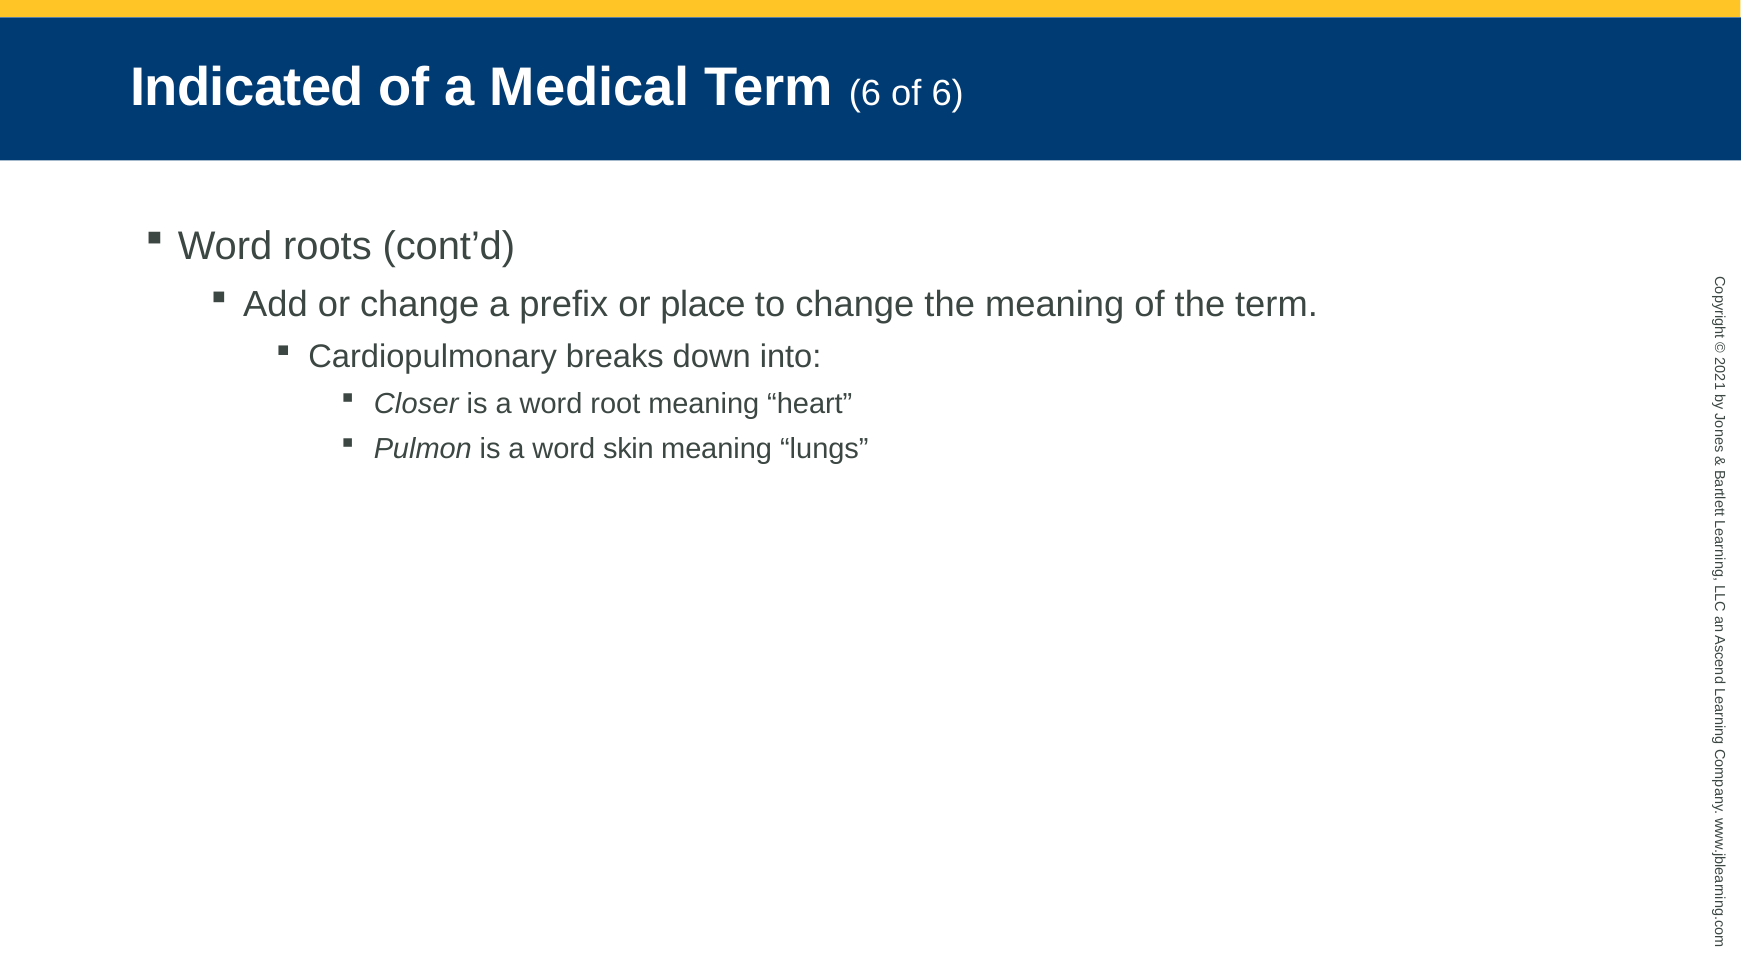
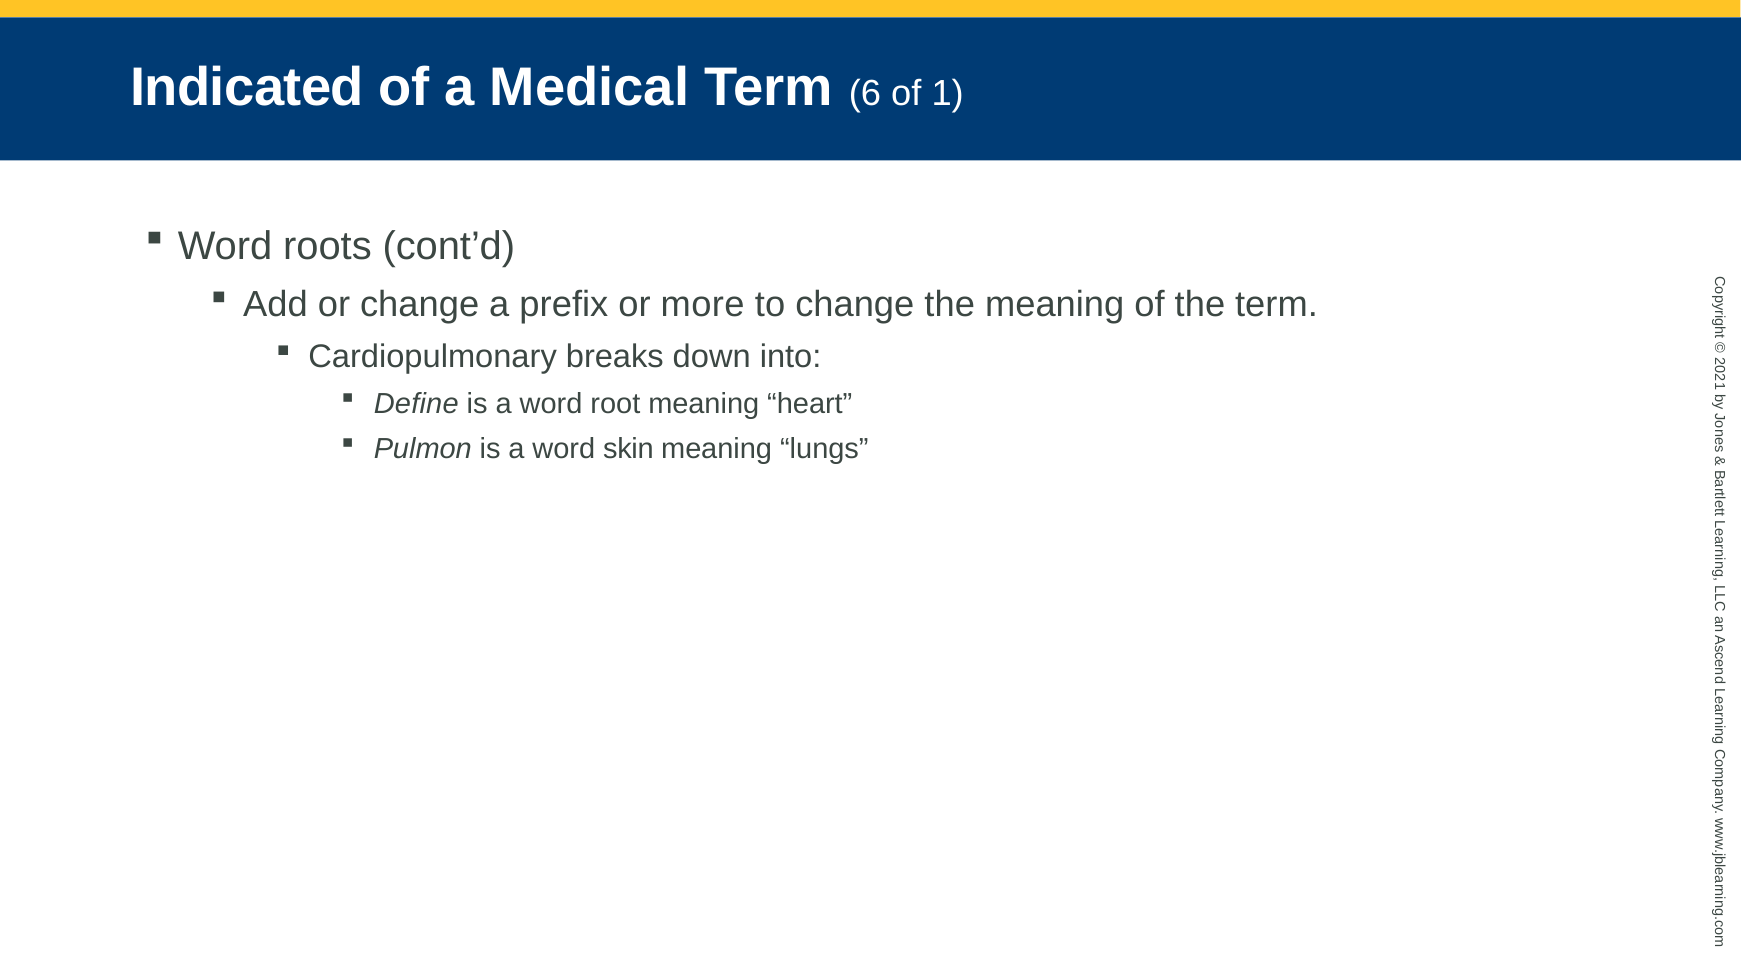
of 6: 6 -> 1
place: place -> more
Closer: Closer -> Define
